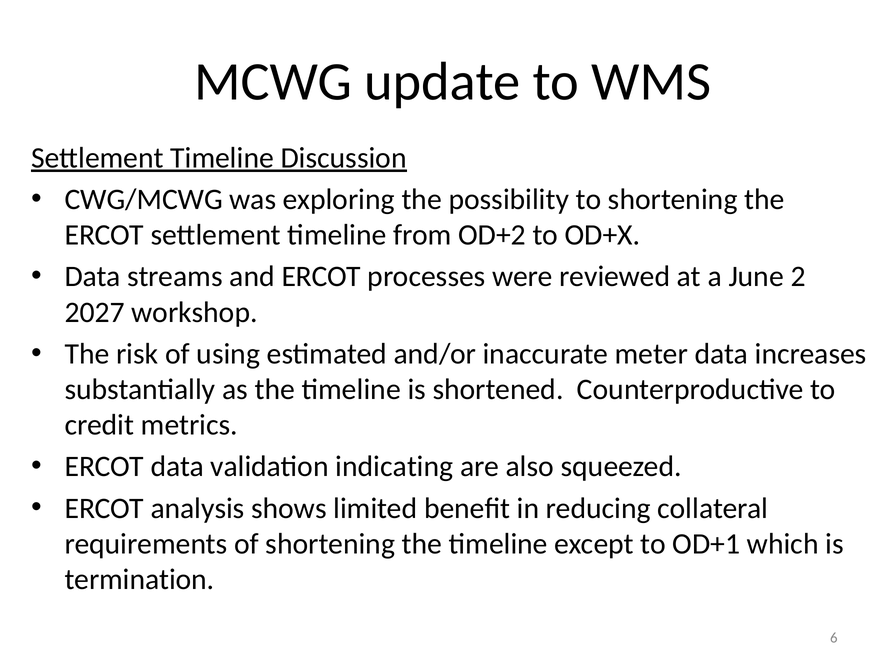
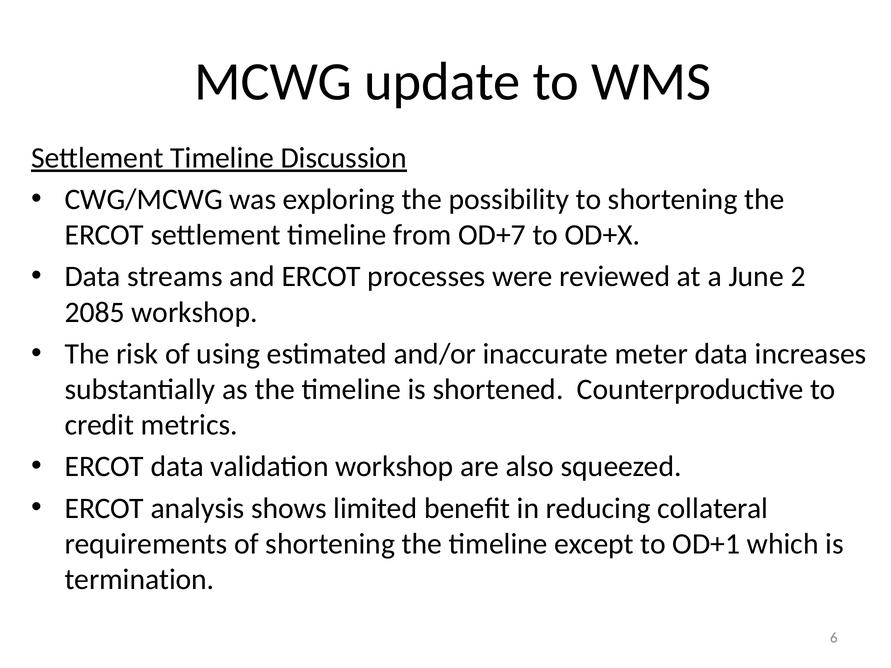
OD+2: OD+2 -> OD+7
2027: 2027 -> 2085
validation indicating: indicating -> workshop
